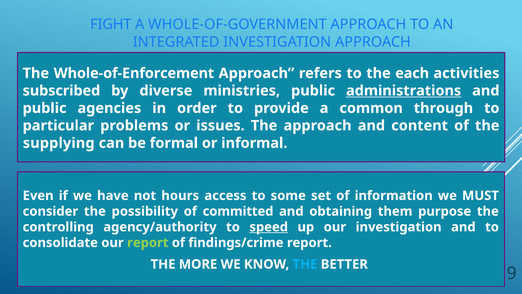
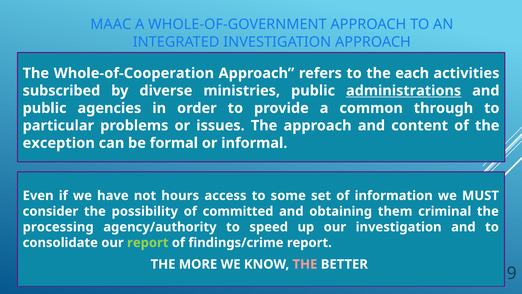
FIGHT: FIGHT -> MAAC
Whole-of-Enforcement: Whole-of-Enforcement -> Whole-of-Cooperation
supplying: supplying -> exception
purpose: purpose -> criminal
controlling: controlling -> processing
speed underline: present -> none
THE at (305, 264) colour: light blue -> pink
